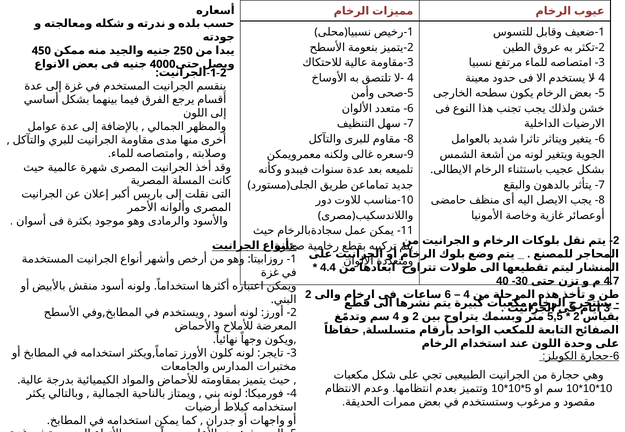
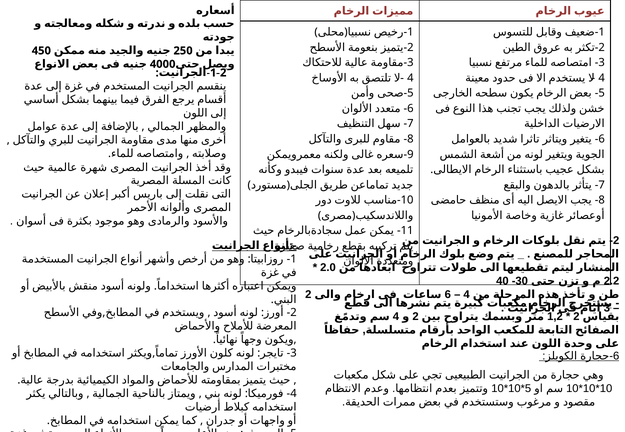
4.4: 4.4 -> 2.0
4.7: 4.7 -> 2.2
5,5: 5,5 -> 1,2
